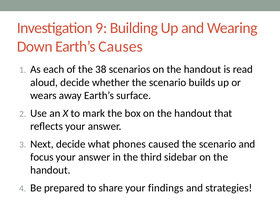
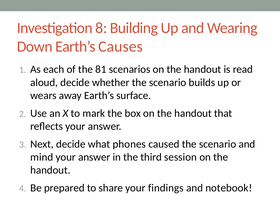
9: 9 -> 8
38: 38 -> 81
focus: focus -> mind
sidebar: sidebar -> session
strategies: strategies -> notebook
